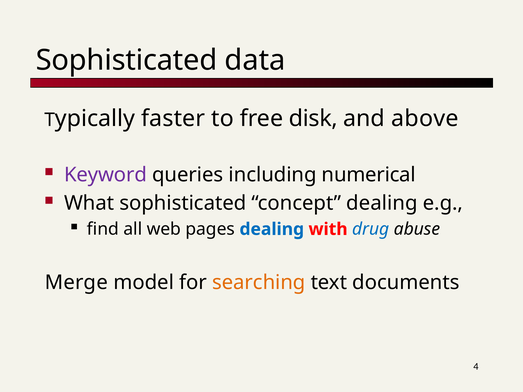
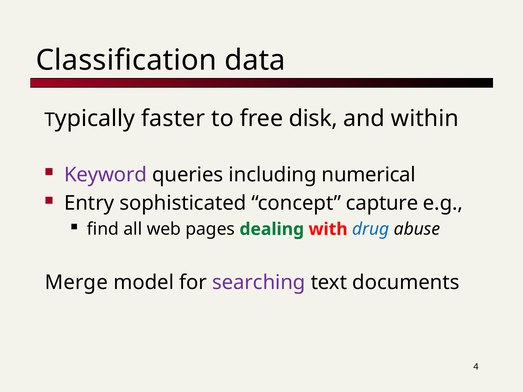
Sophisticated at (127, 60): Sophisticated -> Classification
above: above -> within
What: What -> Entry
concept dealing: dealing -> capture
dealing at (272, 229) colour: blue -> green
searching colour: orange -> purple
